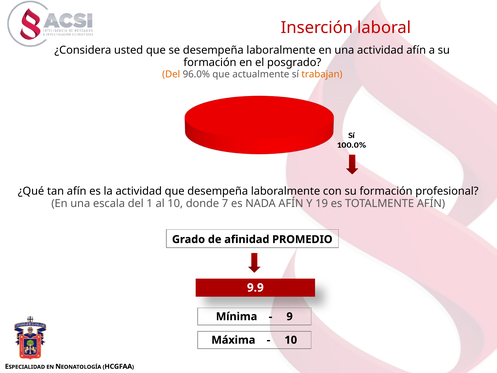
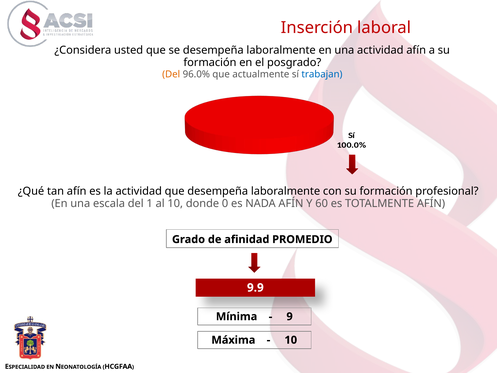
trabajan colour: orange -> blue
7: 7 -> 0
19: 19 -> 60
